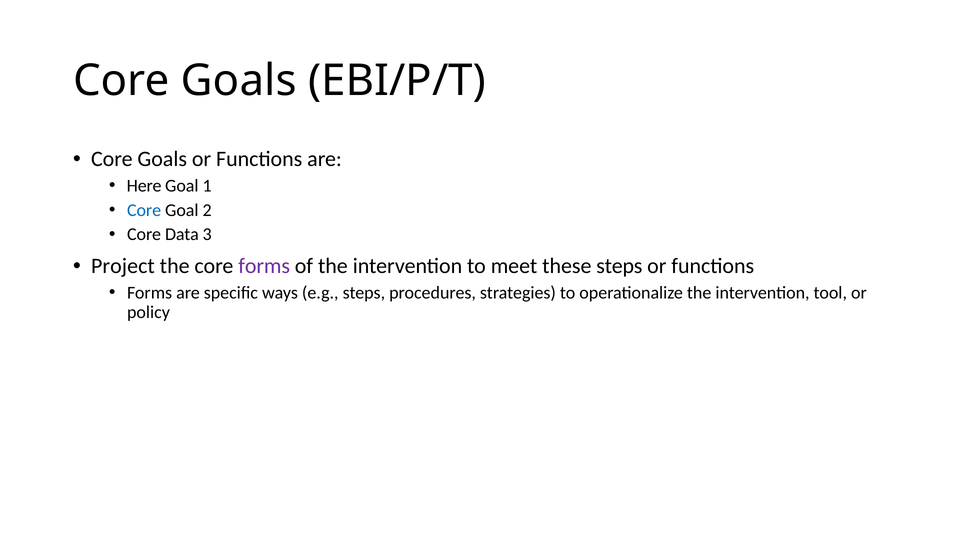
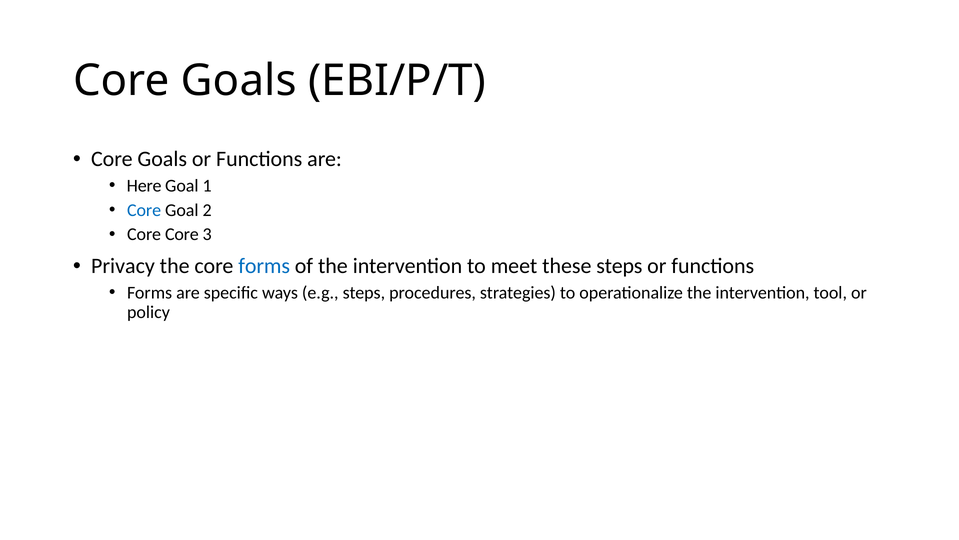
Core Data: Data -> Core
Project: Project -> Privacy
forms at (264, 266) colour: purple -> blue
